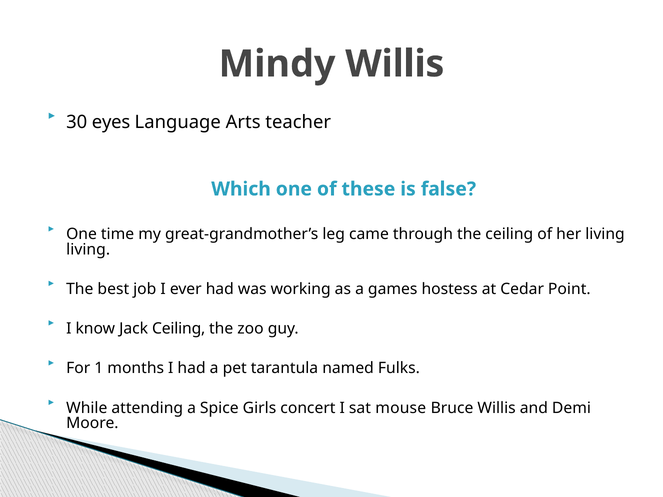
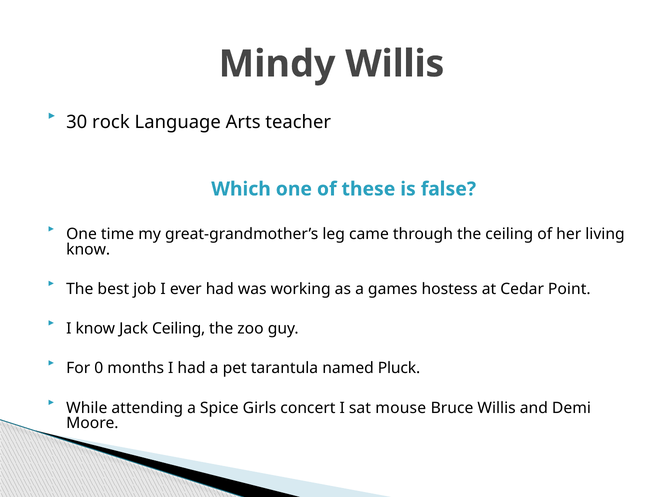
eyes: eyes -> rock
living at (88, 249): living -> know
1: 1 -> 0
Fulks: Fulks -> Pluck
